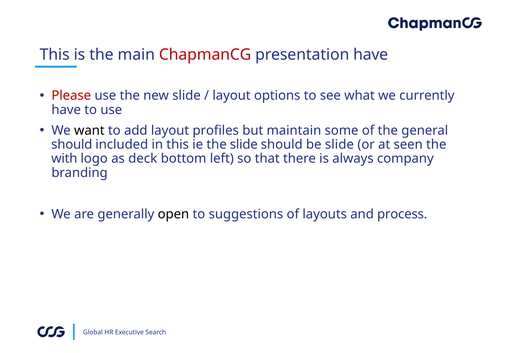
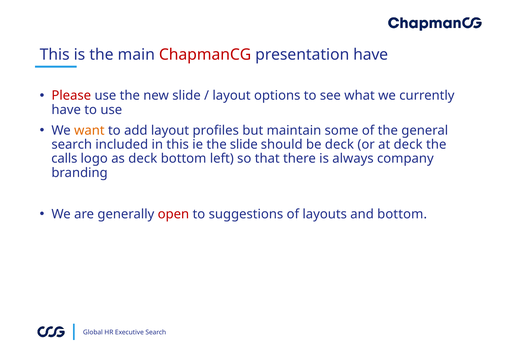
want colour: black -> orange
should at (72, 145): should -> search
be slide: slide -> deck
at seen: seen -> deck
with: with -> calls
open colour: black -> red
and process: process -> bottom
